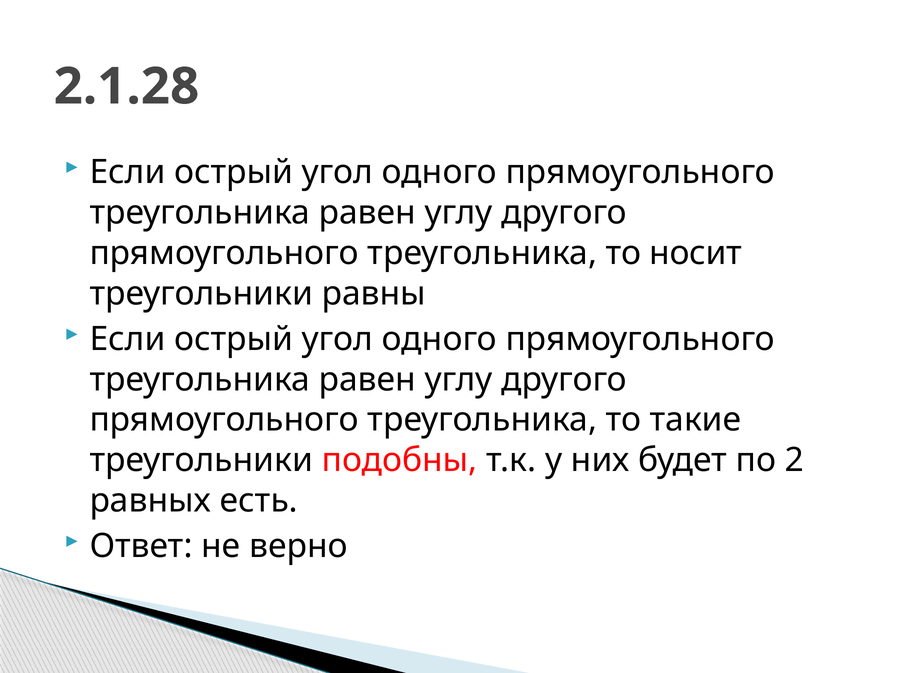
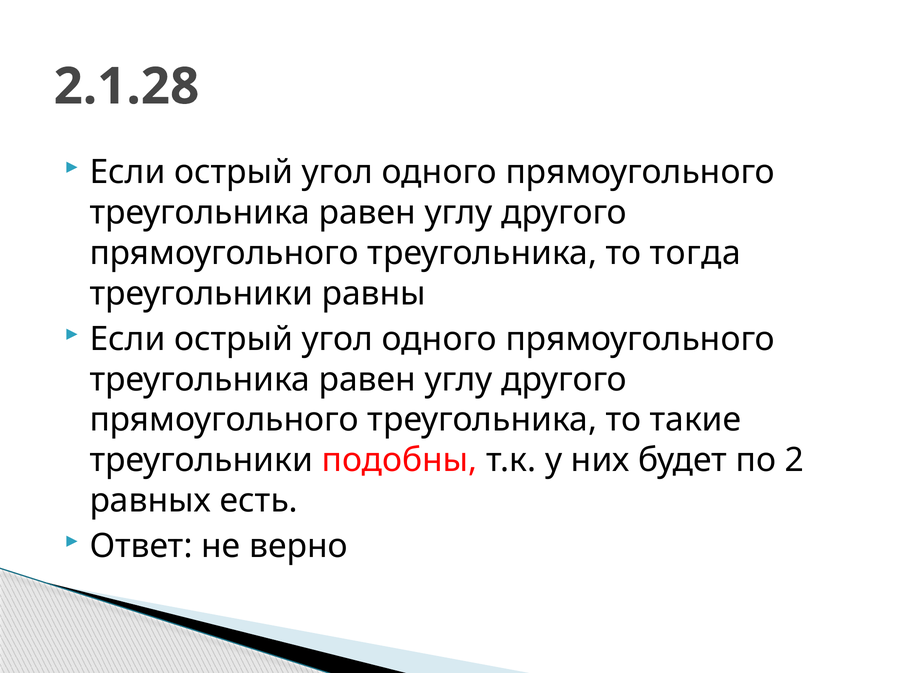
носит: носит -> тогда
